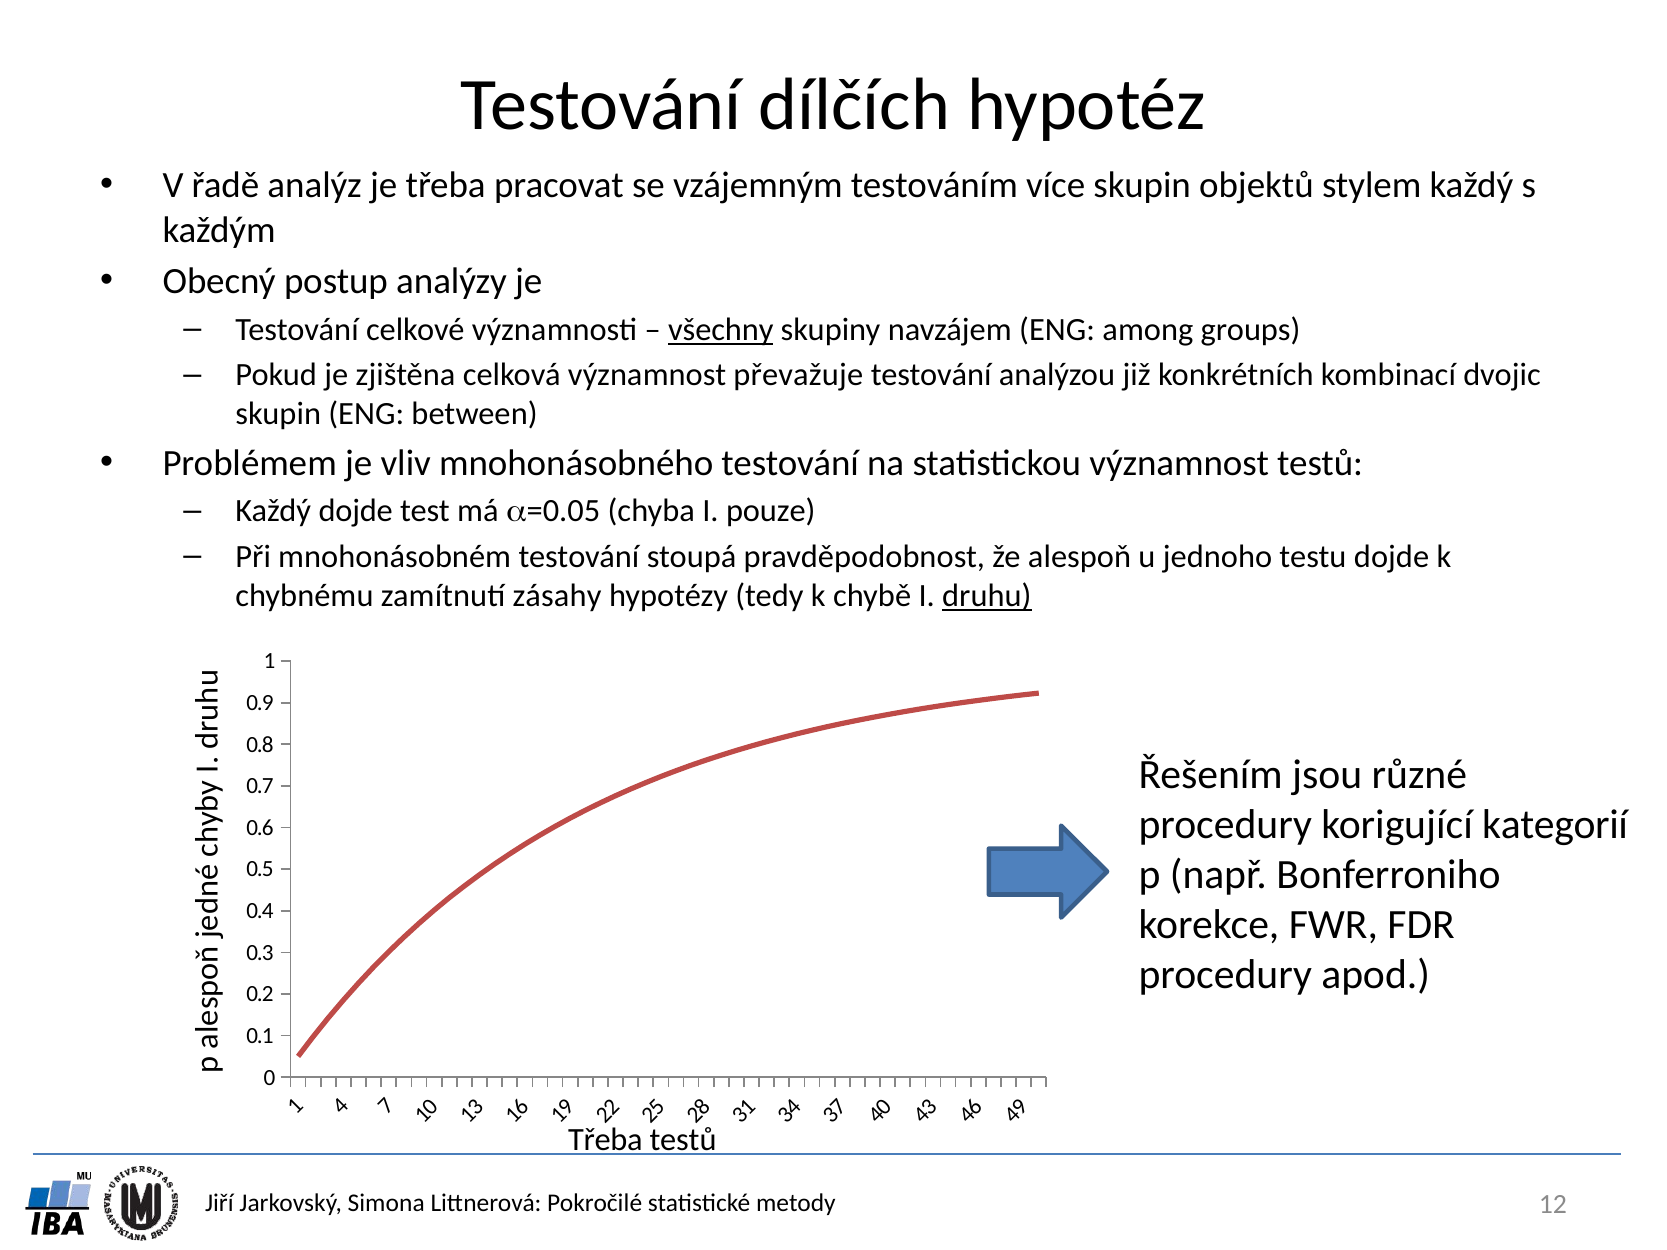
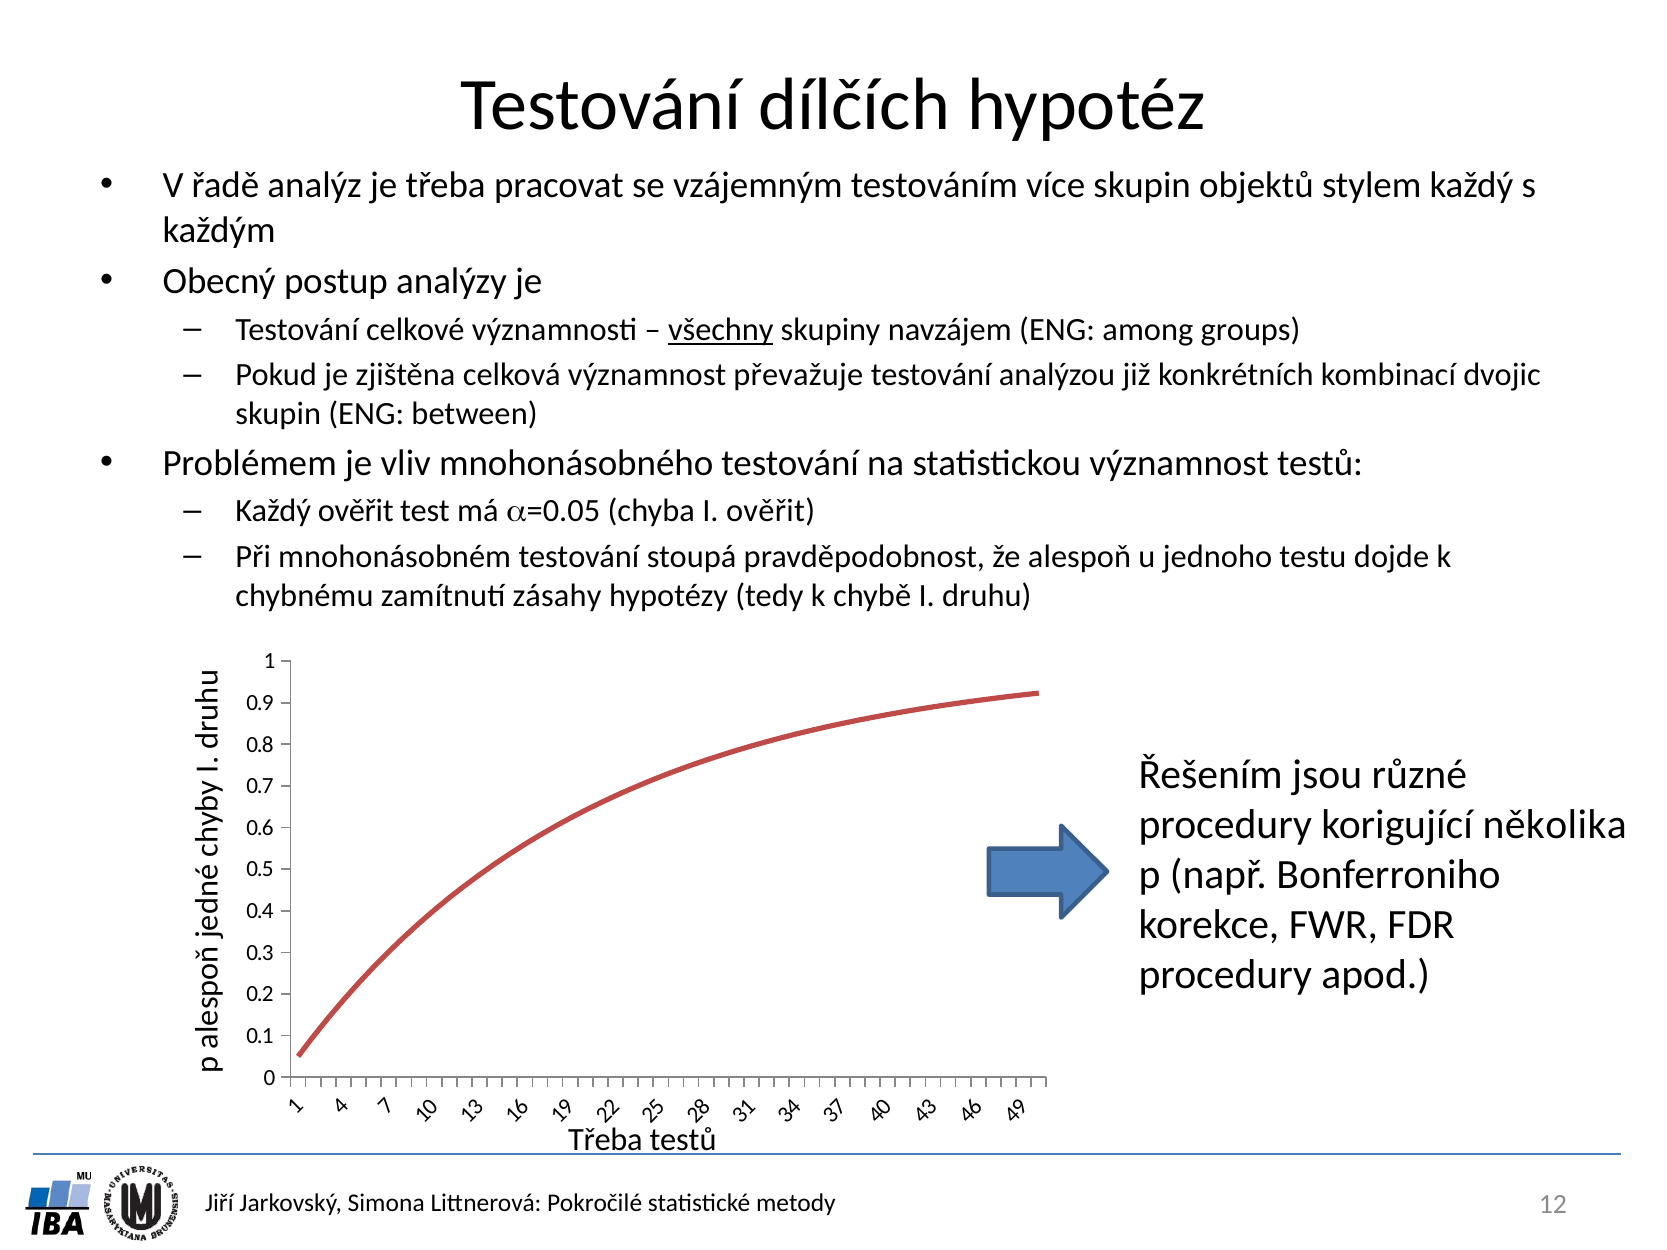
Každý dojde: dojde -> ověřit
I pouze: pouze -> ověřit
druhu underline: present -> none
kategorií: kategorií -> několika
